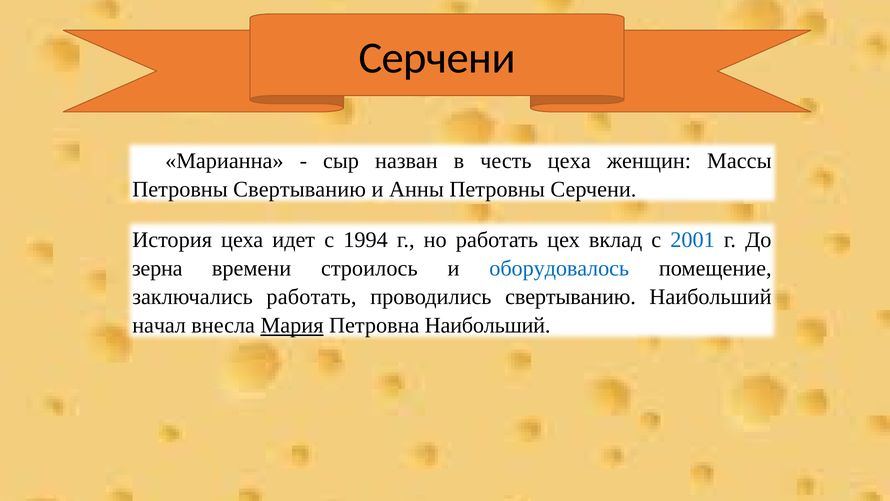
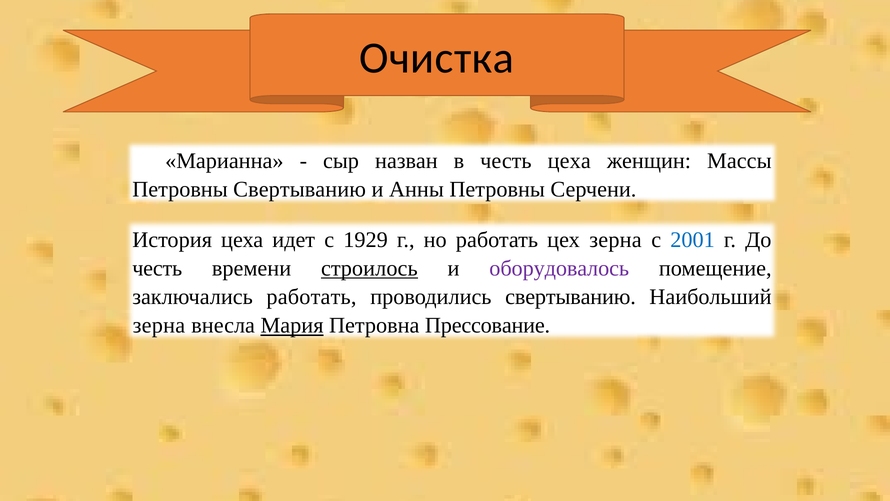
Серчени at (437, 58): Серчени -> Очистка
1994: 1994 -> 1929
цех вклад: вклад -> зерна
зерна at (157, 268): зерна -> честь
строилось underline: none -> present
оборудовалось colour: blue -> purple
начал at (159, 325): начал -> зерна
Петровна Наибольший: Наибольший -> Прессование
